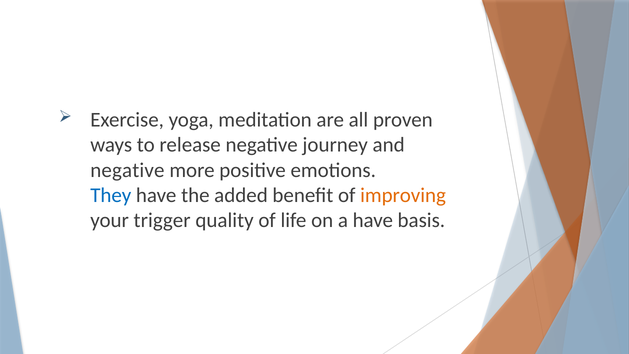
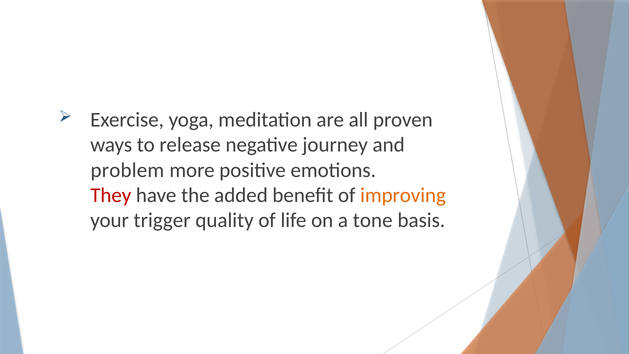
negative at (127, 170): negative -> problem
They colour: blue -> red
a have: have -> tone
